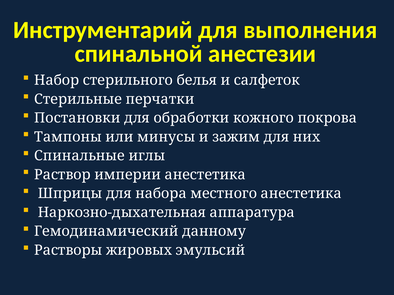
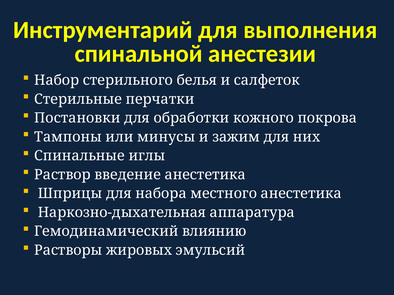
империи: империи -> введение
данному: данному -> влиянию
